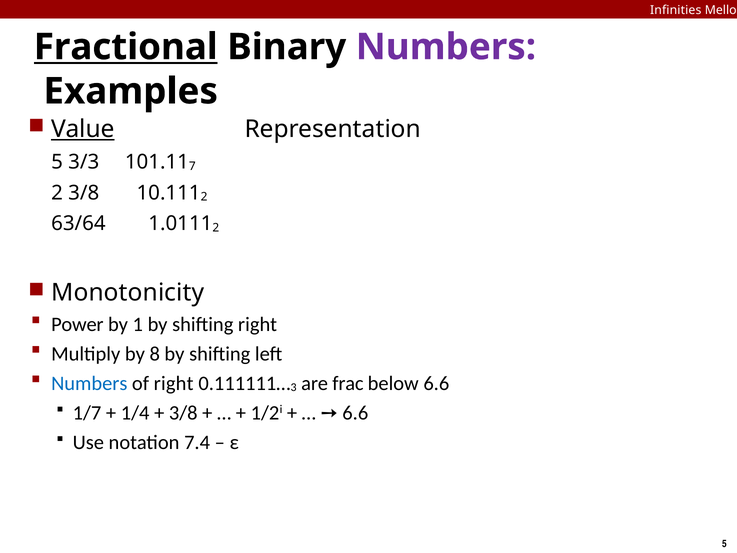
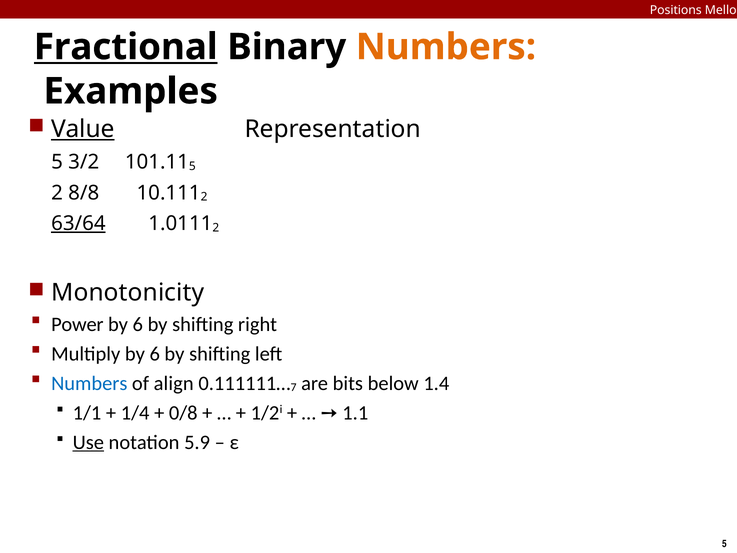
Infinities: Infinities -> Positions
Numbers at (446, 47) colour: purple -> orange
3/3: 3/3 -> 3/2
7 at (192, 166): 7 -> 5
2 3/8: 3/8 -> 8/8
63/64 underline: none -> present
1 at (138, 324): 1 -> 6
Multiply by 8: 8 -> 6
of right: right -> align
3: 3 -> 7
frac: frac -> bits
below 6.6: 6.6 -> 1.4
1/7: 1/7 -> 1/1
3/8 at (183, 413): 3/8 -> 0/8
6.6 at (355, 413): 6.6 -> 1.1
Use underline: none -> present
7.4: 7.4 -> 5.9
